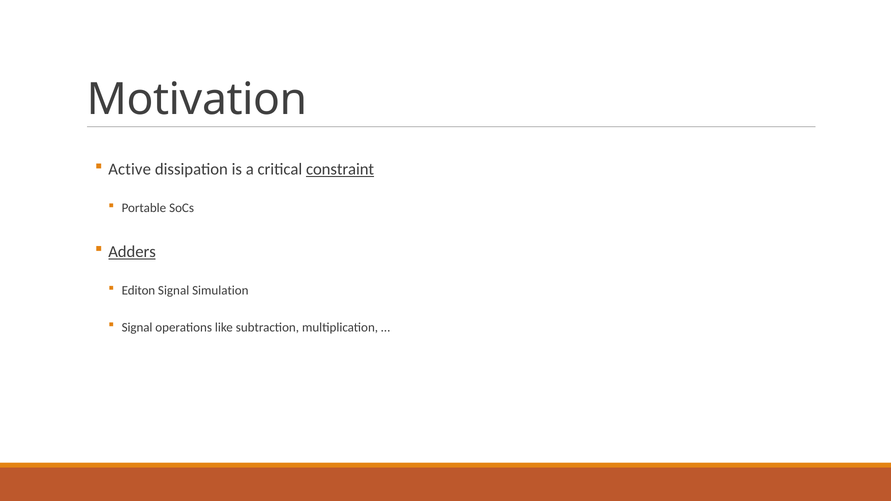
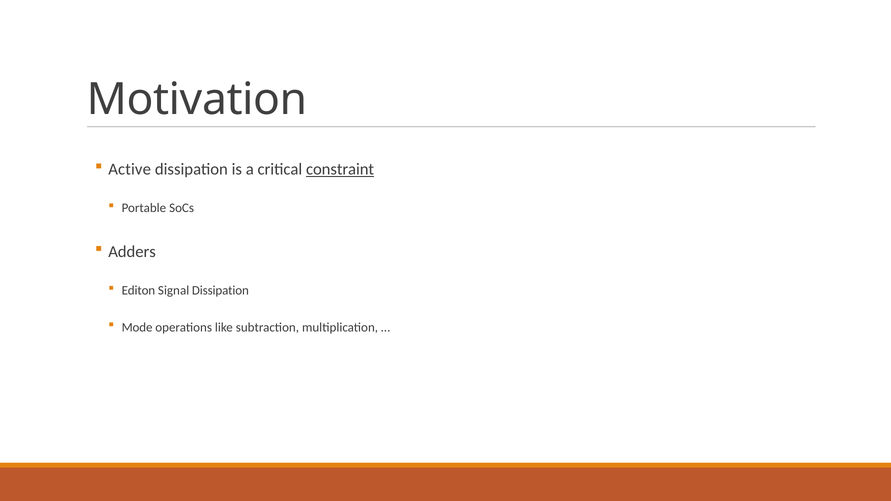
Adders underline: present -> none
Signal Simulation: Simulation -> Dissipation
Signal at (137, 327): Signal -> Mode
